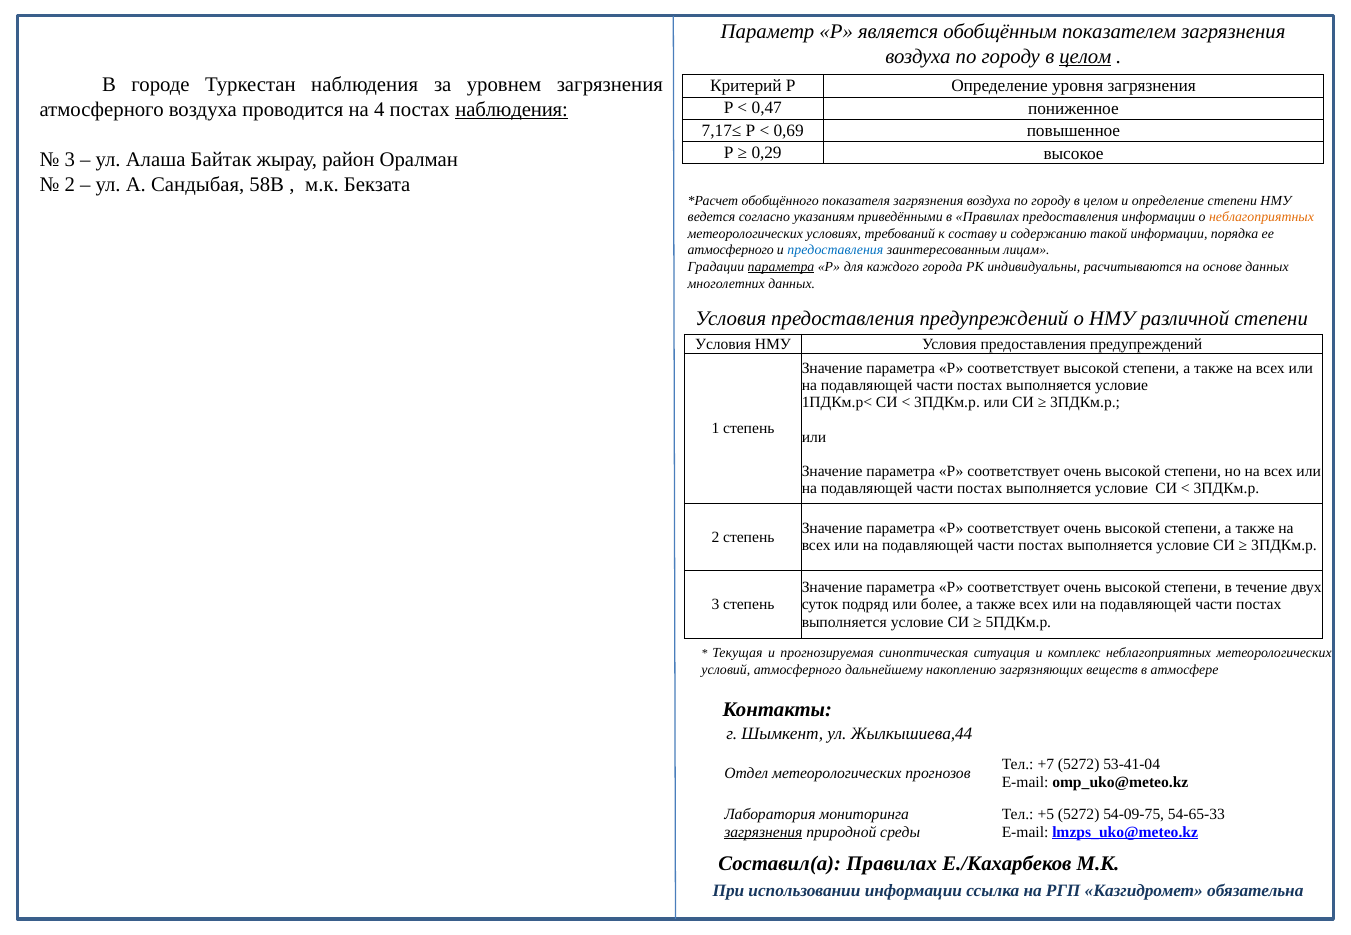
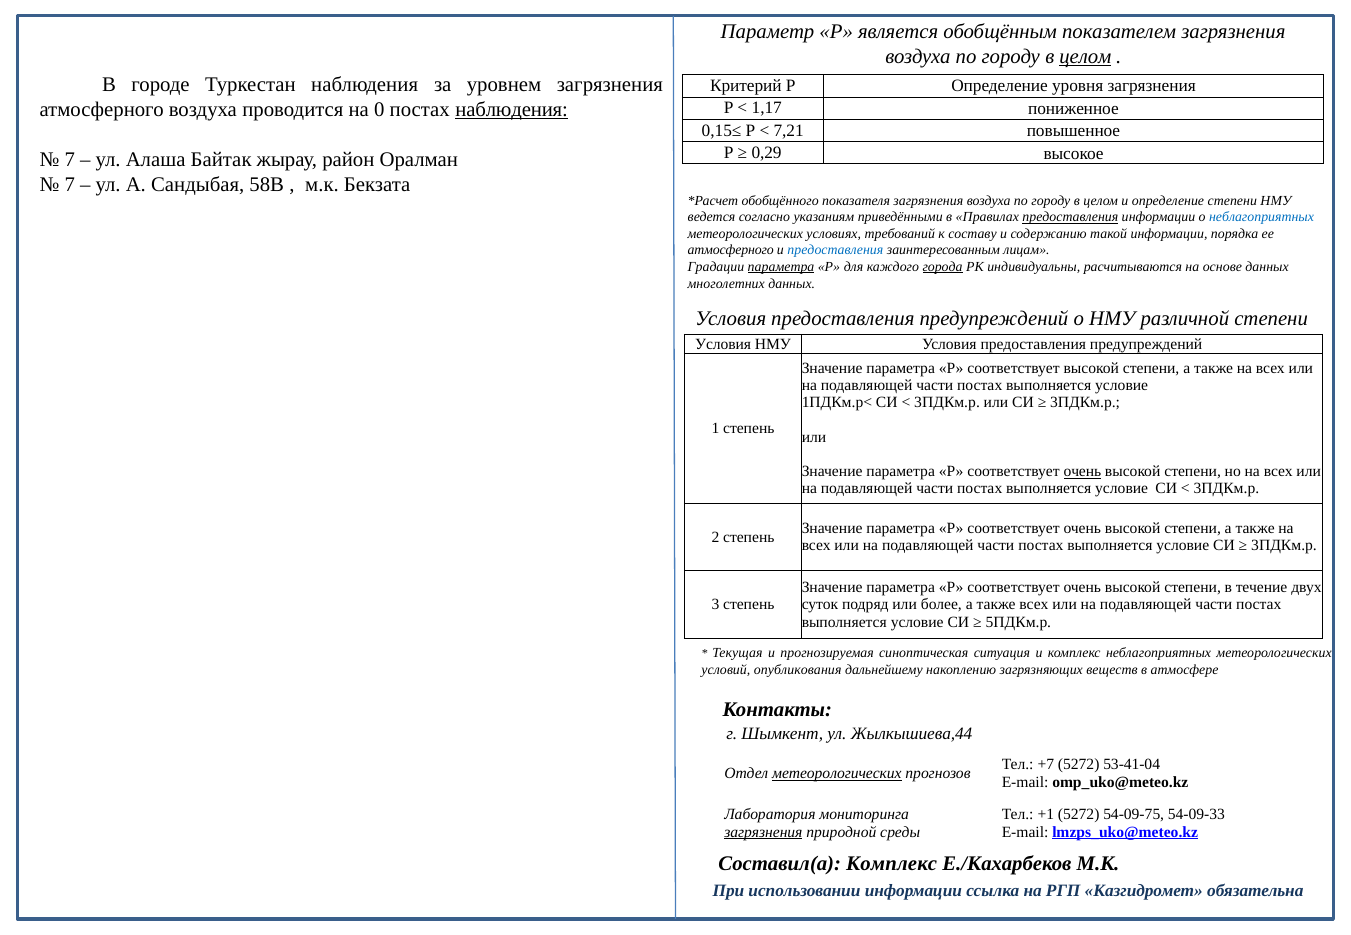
0,47: 0,47 -> 1,17
4: 4 -> 0
7,17≤: 7,17≤ -> 0,15≤
0,69: 0,69 -> 7,21
3 at (70, 160): 3 -> 7
2 at (70, 185): 2 -> 7
предоставления at (1070, 217) underline: none -> present
неблагоприятных at (1261, 217) colour: orange -> blue
города underline: none -> present
очень at (1082, 472) underline: none -> present
условий атмосферного: атмосферного -> опубликования
метеорологических at (837, 774) underline: none -> present
+5: +5 -> +1
54-65-33: 54-65-33 -> 54-09-33
Составил(а Правилах: Правилах -> Комплекс
